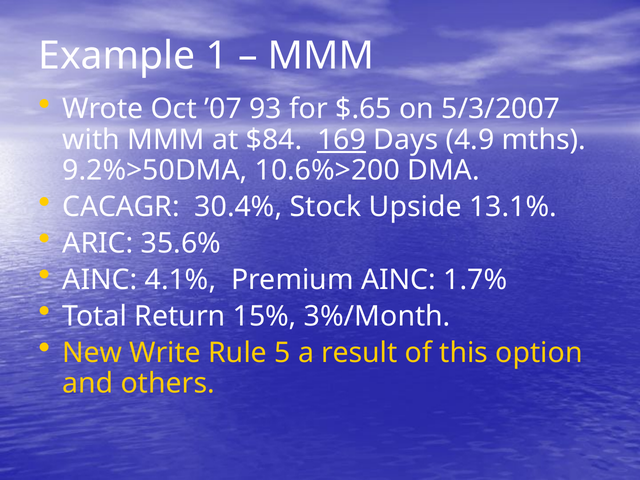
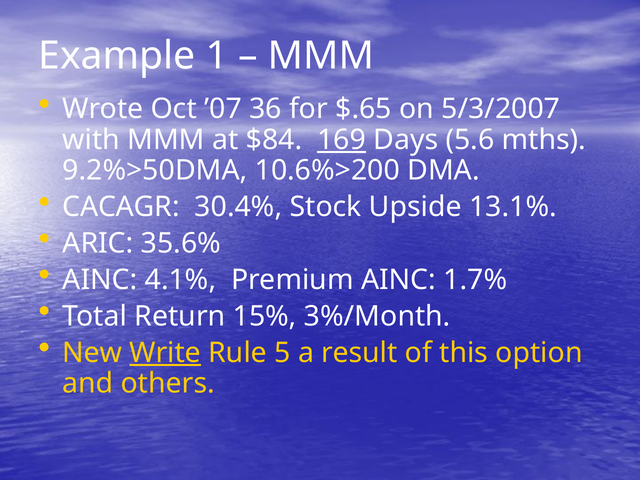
93: 93 -> 36
4.9: 4.9 -> 5.6
Write underline: none -> present
